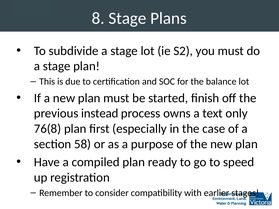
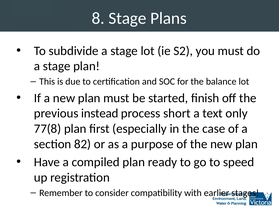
owns: owns -> short
76(8: 76(8 -> 77(8
58: 58 -> 82
